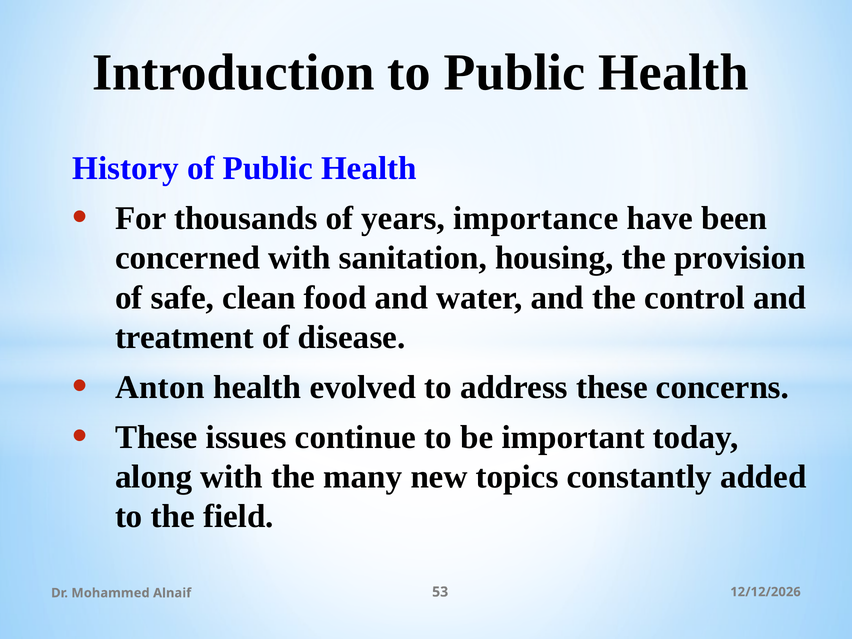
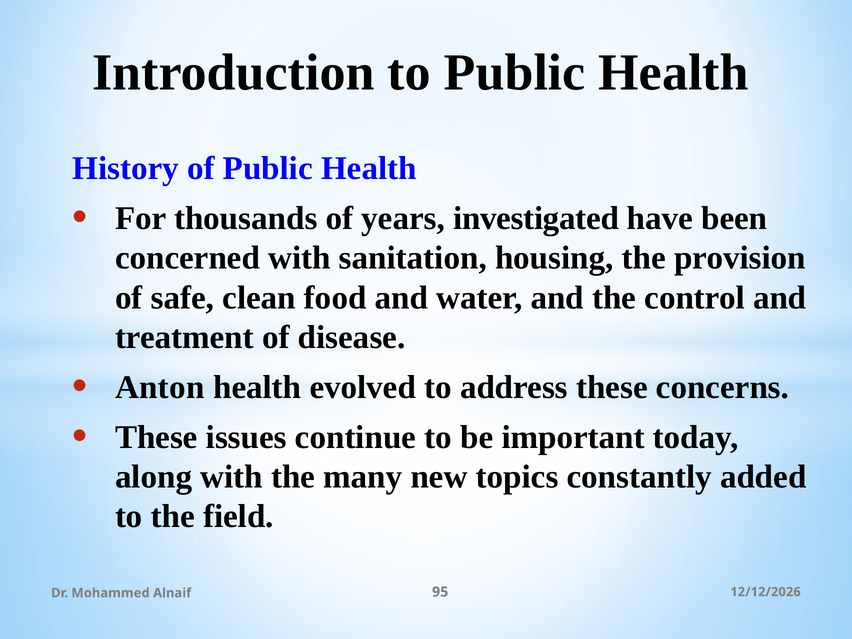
importance: importance -> investigated
53: 53 -> 95
